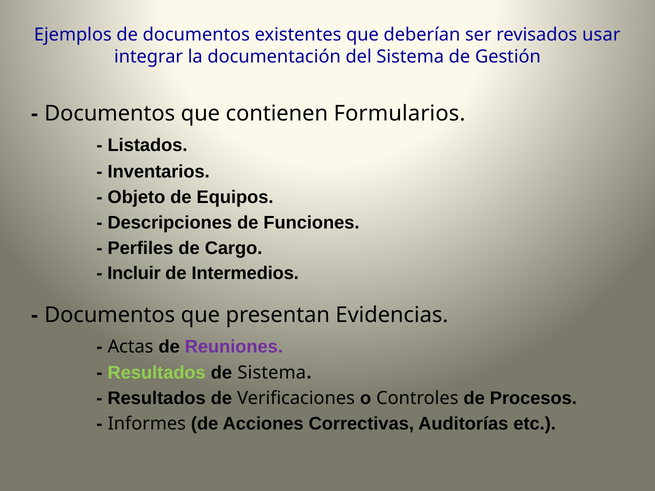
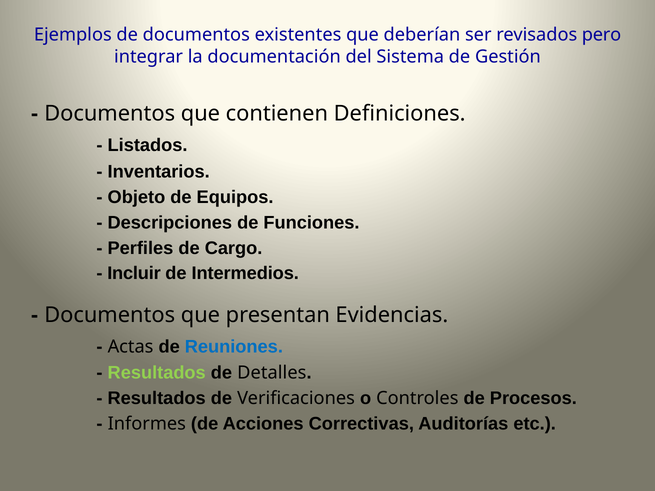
usar: usar -> pero
Formularios: Formularios -> Definiciones
Reuniones colour: purple -> blue
de Sistema: Sistema -> Detalles
